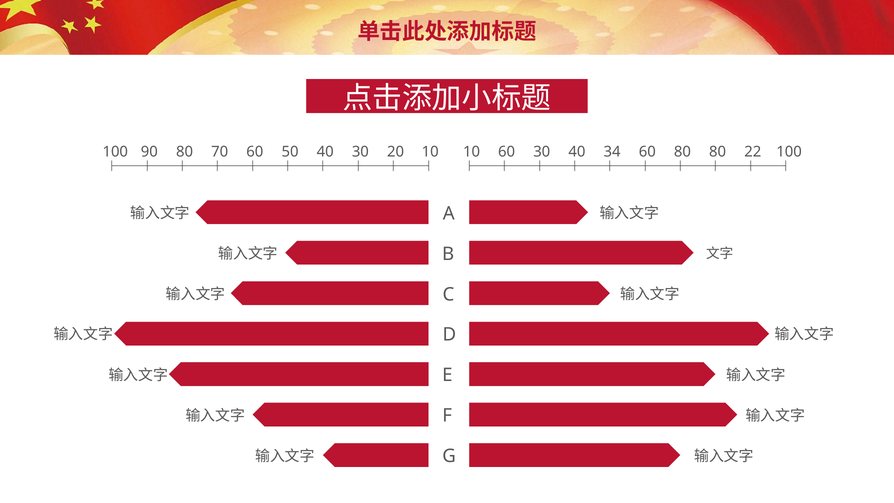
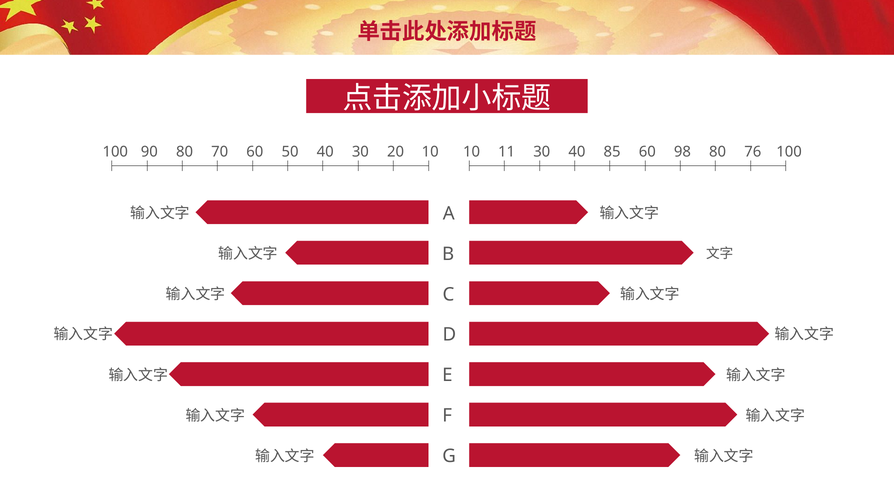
10 60: 60 -> 11
34: 34 -> 85
60 80: 80 -> 98
22: 22 -> 76
